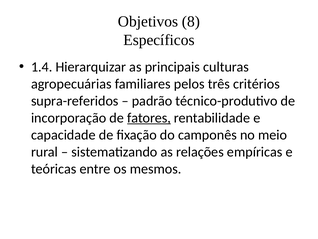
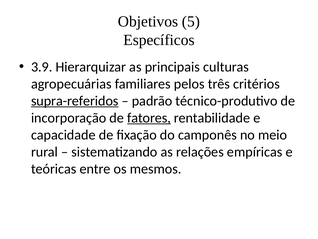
8: 8 -> 5
1.4: 1.4 -> 3.9
supra-referidos underline: none -> present
